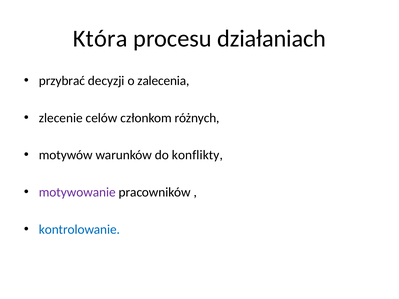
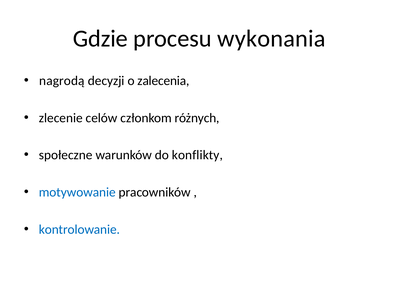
Która: Która -> Gdzie
działaniach: działaniach -> wykonania
przybrać: przybrać -> nagrodą
motywów: motywów -> społeczne
motywowanie colour: purple -> blue
